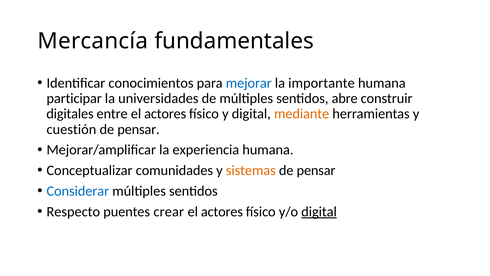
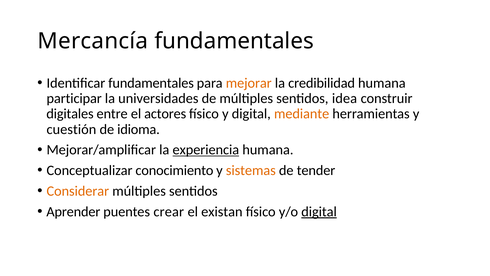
Identificar conocimientos: conocimientos -> fundamentales
mejorar colour: blue -> orange
importante: importante -> credibilidad
abre: abre -> idea
pensar at (139, 129): pensar -> idioma
experiencia underline: none -> present
comunidades: comunidades -> conocimiento
pensar at (316, 170): pensar -> tender
Considerar colour: blue -> orange
Respecto: Respecto -> Aprender
actores at (222, 211): actores -> existan
